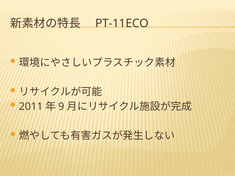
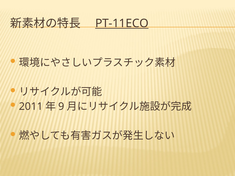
PT-11ECO underline: none -> present
